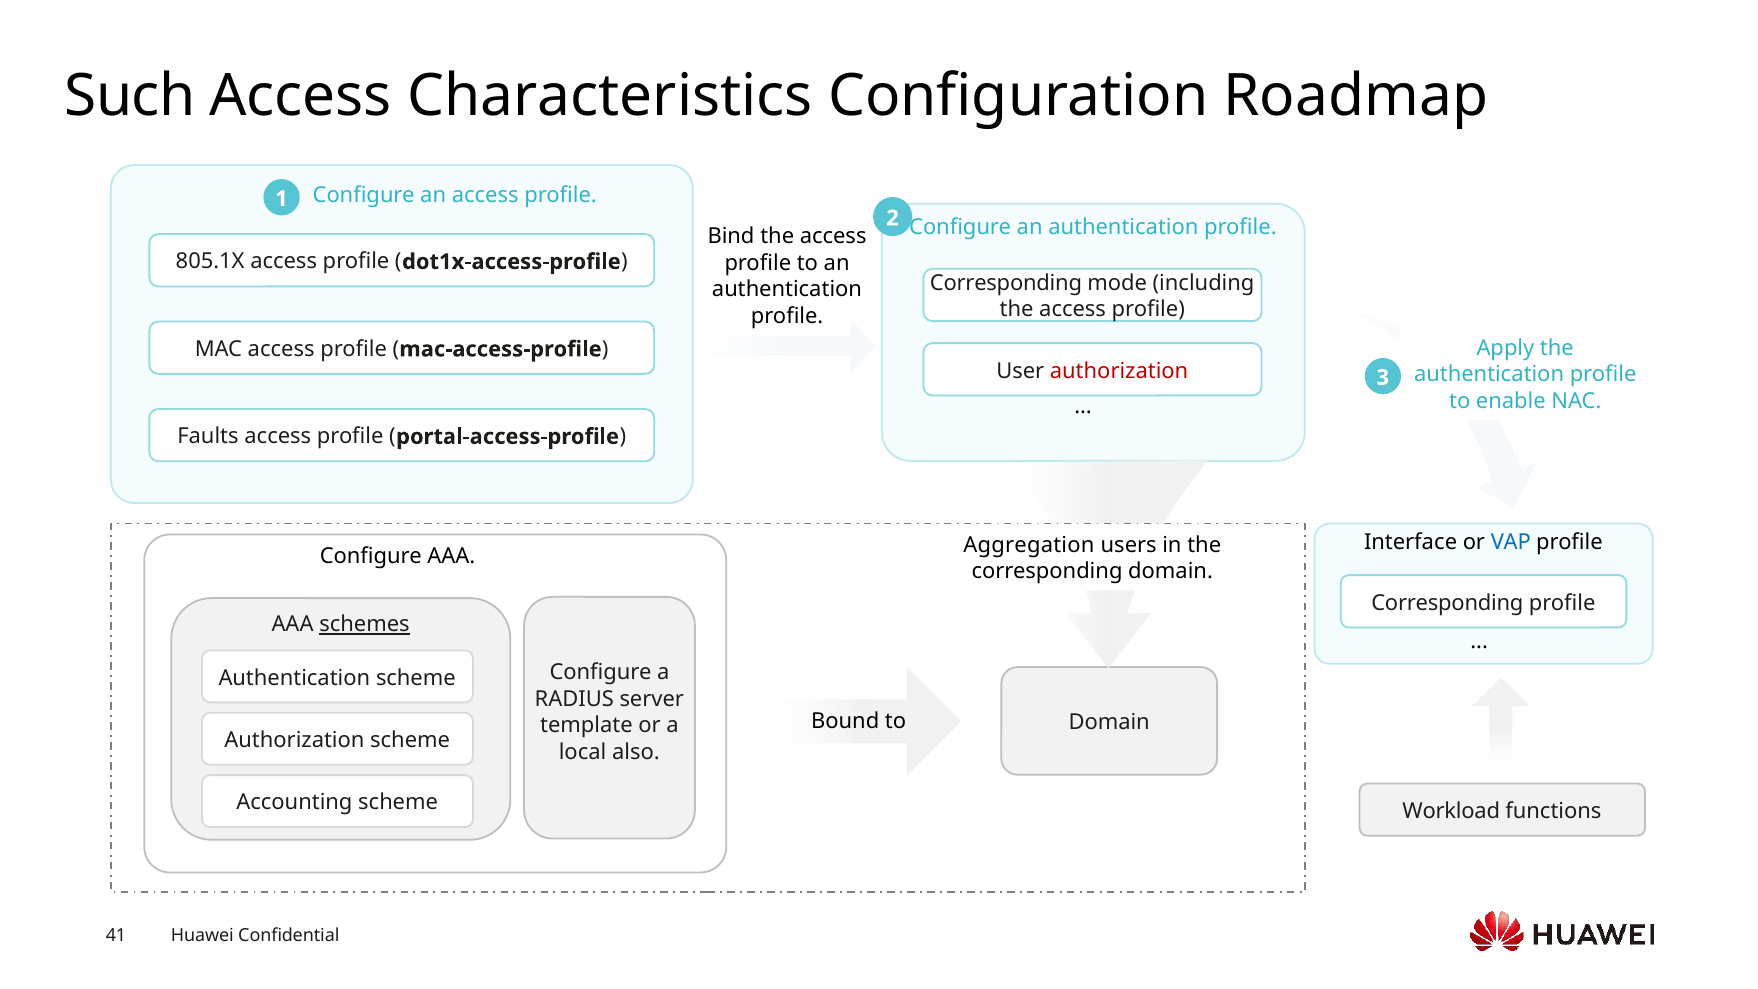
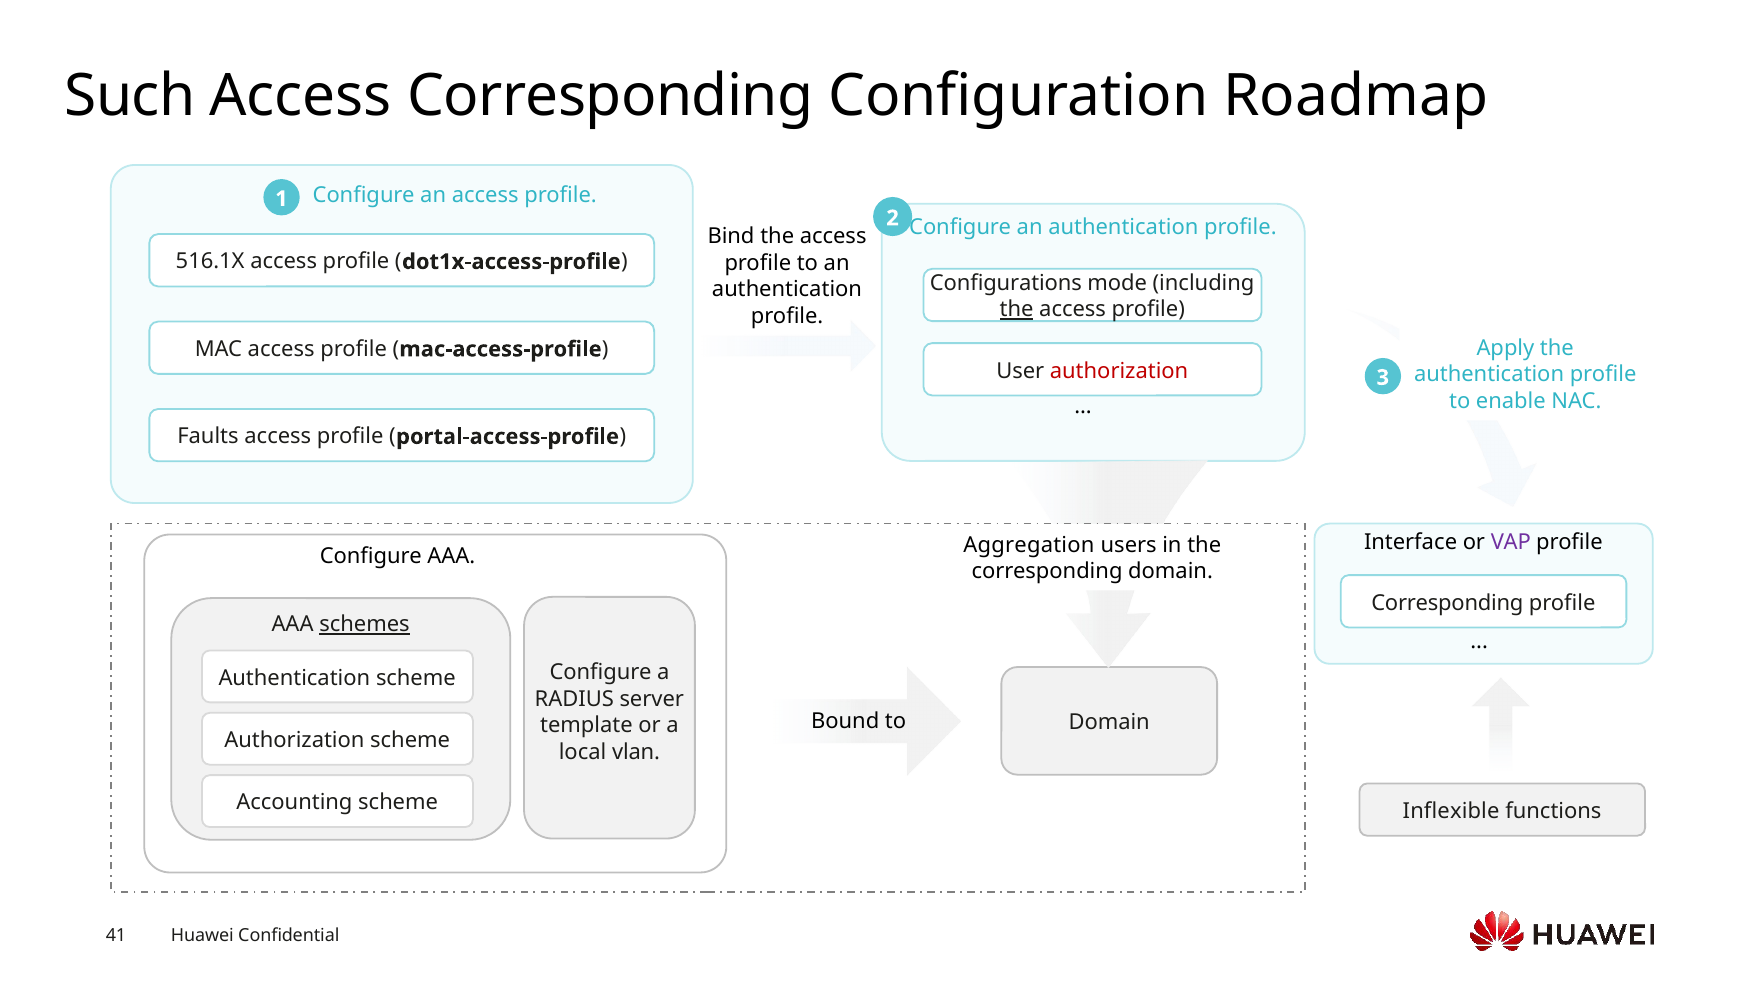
Access Characteristics: Characteristics -> Corresponding
805.1X: 805.1X -> 516.1X
Corresponding at (1006, 283): Corresponding -> Configurations
the at (1017, 310) underline: none -> present
VAP colour: blue -> purple
also: also -> vlan
Workload: Workload -> Inflexible
